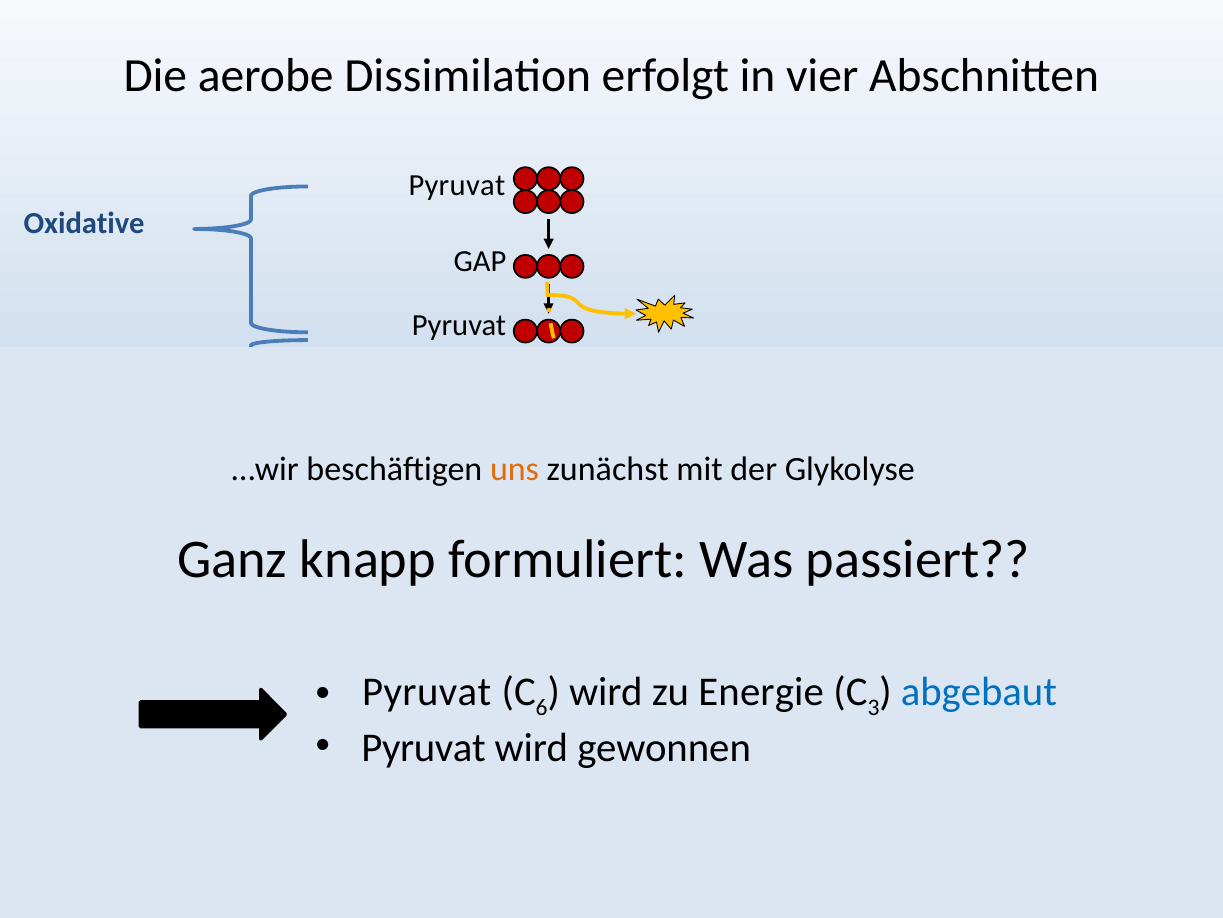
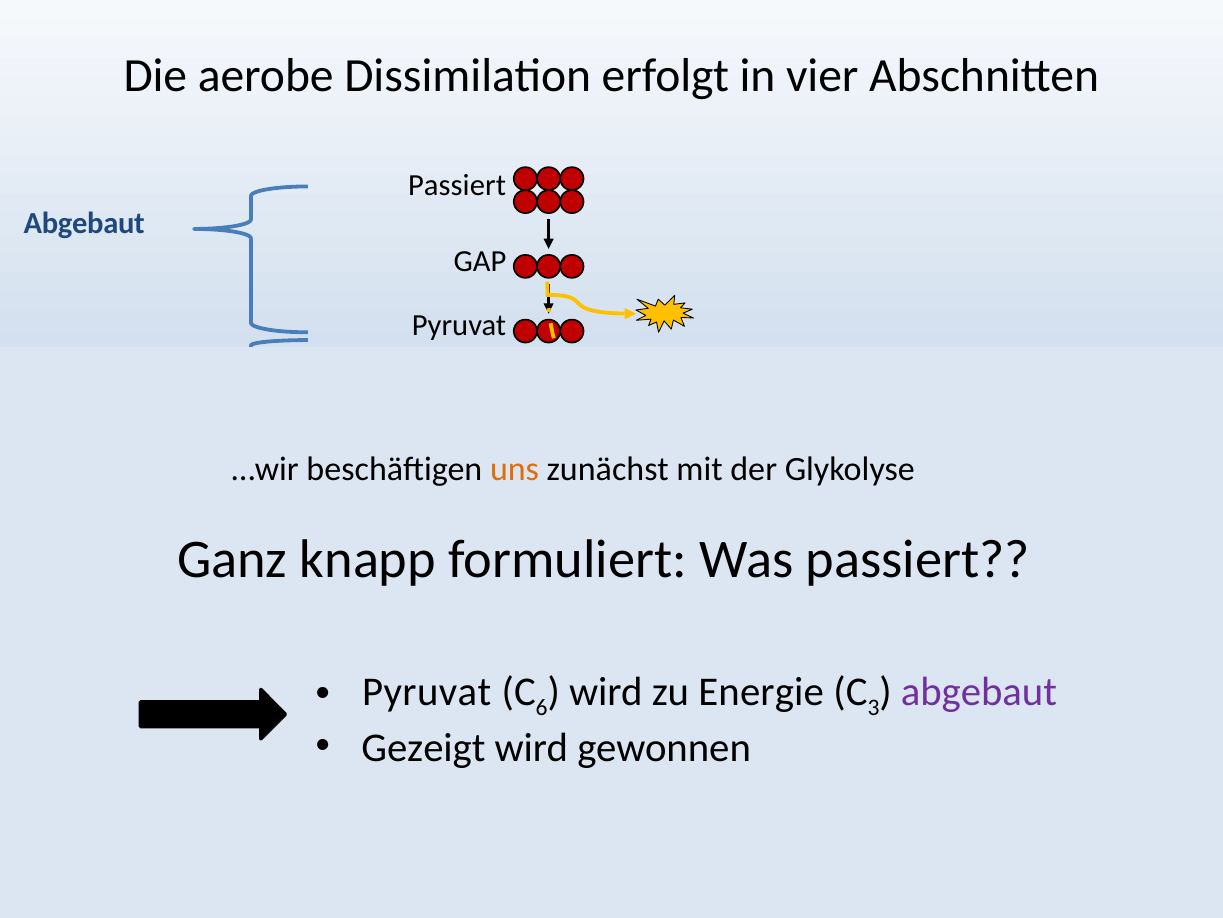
Pyruvat at (457, 185): Pyruvat -> Passiert
Oxidative at (84, 223): Oxidative -> Abgebaut
abgebaut at (979, 691) colour: blue -> purple
Pyruvat at (424, 747): Pyruvat -> Gezeigt
